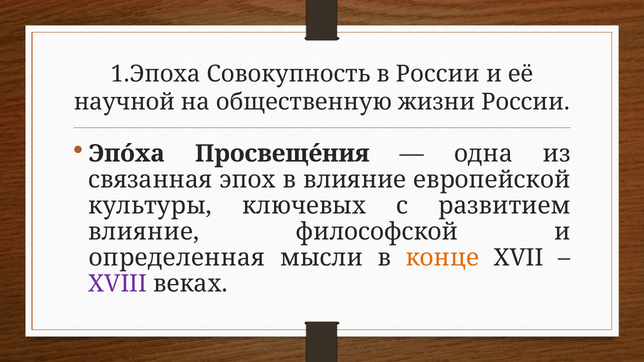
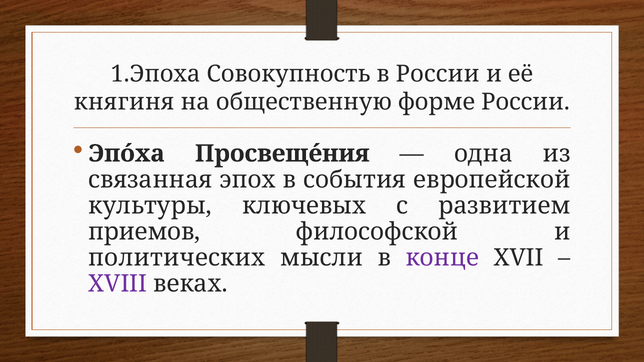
научной: научной -> княгиня
жизни: жизни -> форме
в влияние: влияние -> события
влияние at (144, 232): влияние -> приемов
определенная: определенная -> политических
конце colour: orange -> purple
